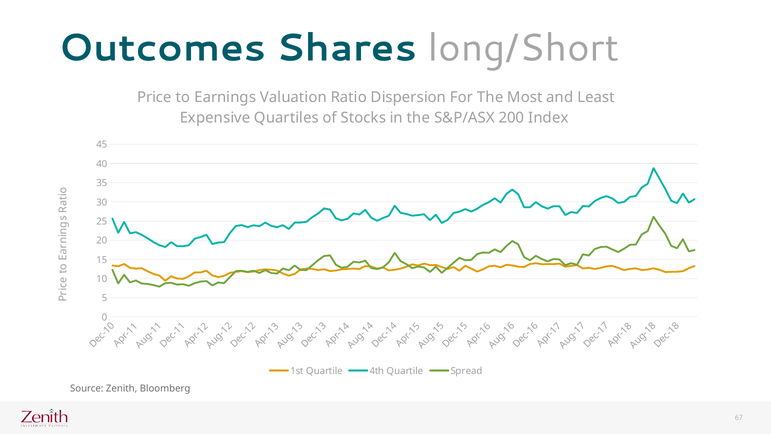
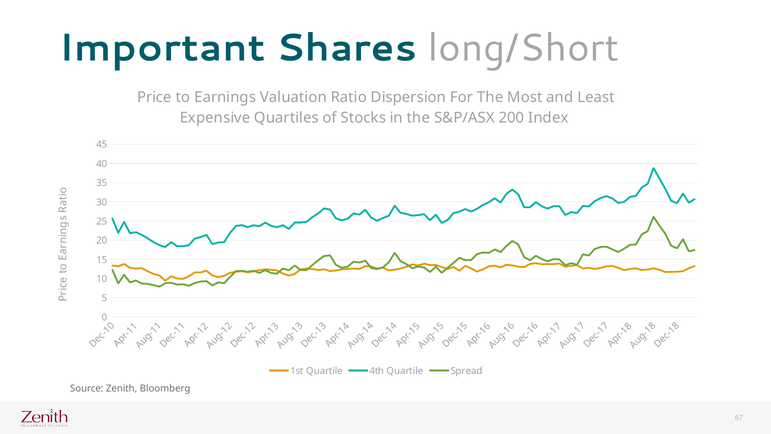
Outcomes: Outcomes -> Important
